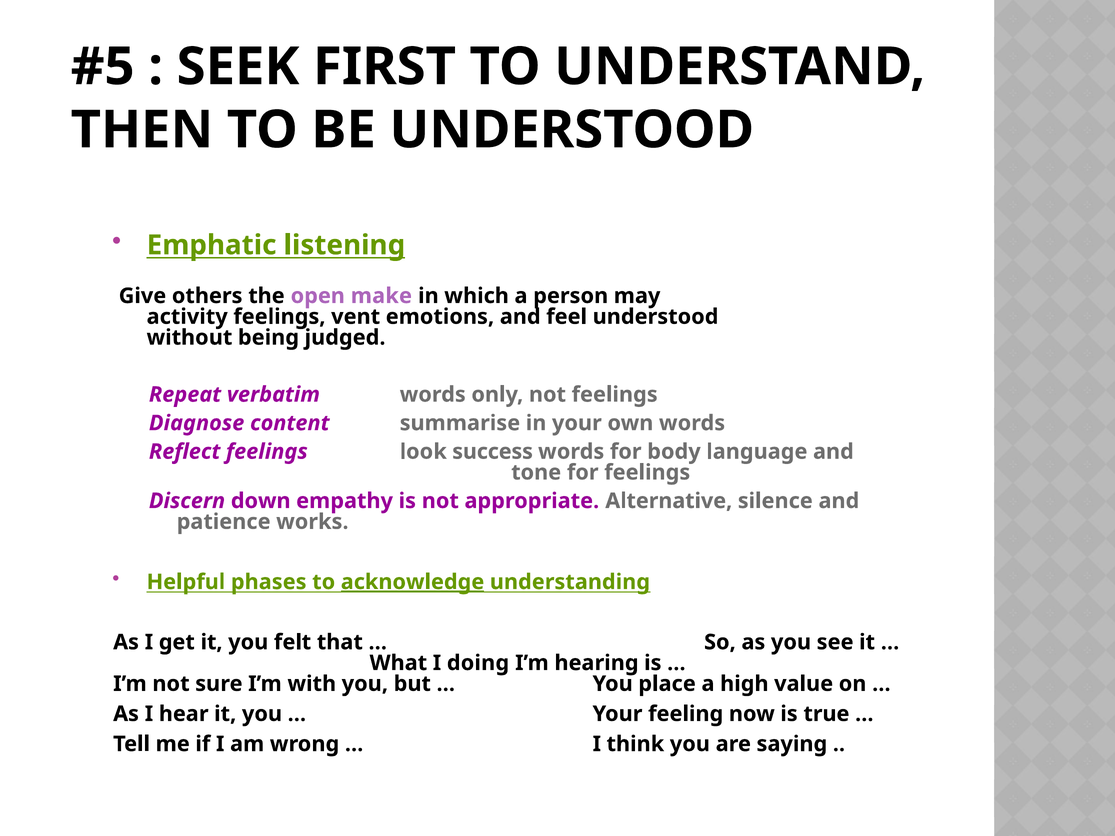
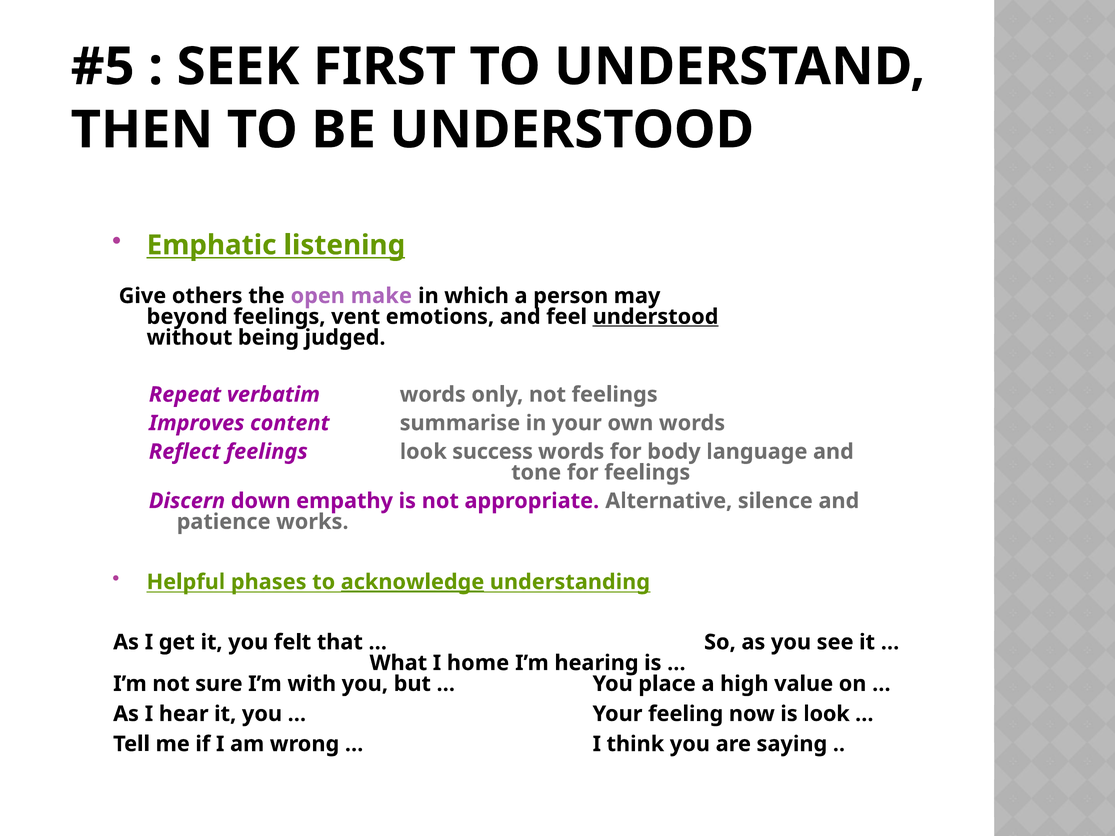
activity: activity -> beyond
understood at (656, 317) underline: none -> present
Diagnose: Diagnose -> Improves
doing: doing -> home
is true: true -> look
